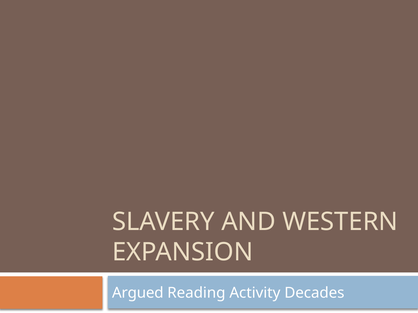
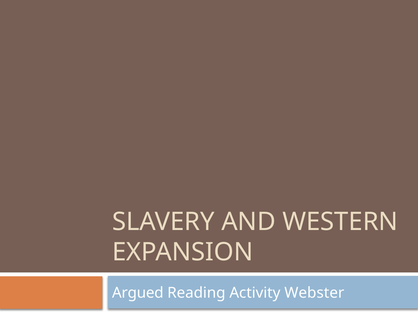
Decades: Decades -> Webster
